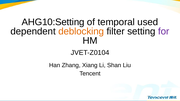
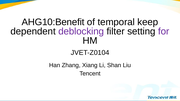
AHG10:Setting: AHG10:Setting -> AHG10:Benefit
used: used -> keep
deblocking colour: orange -> purple
